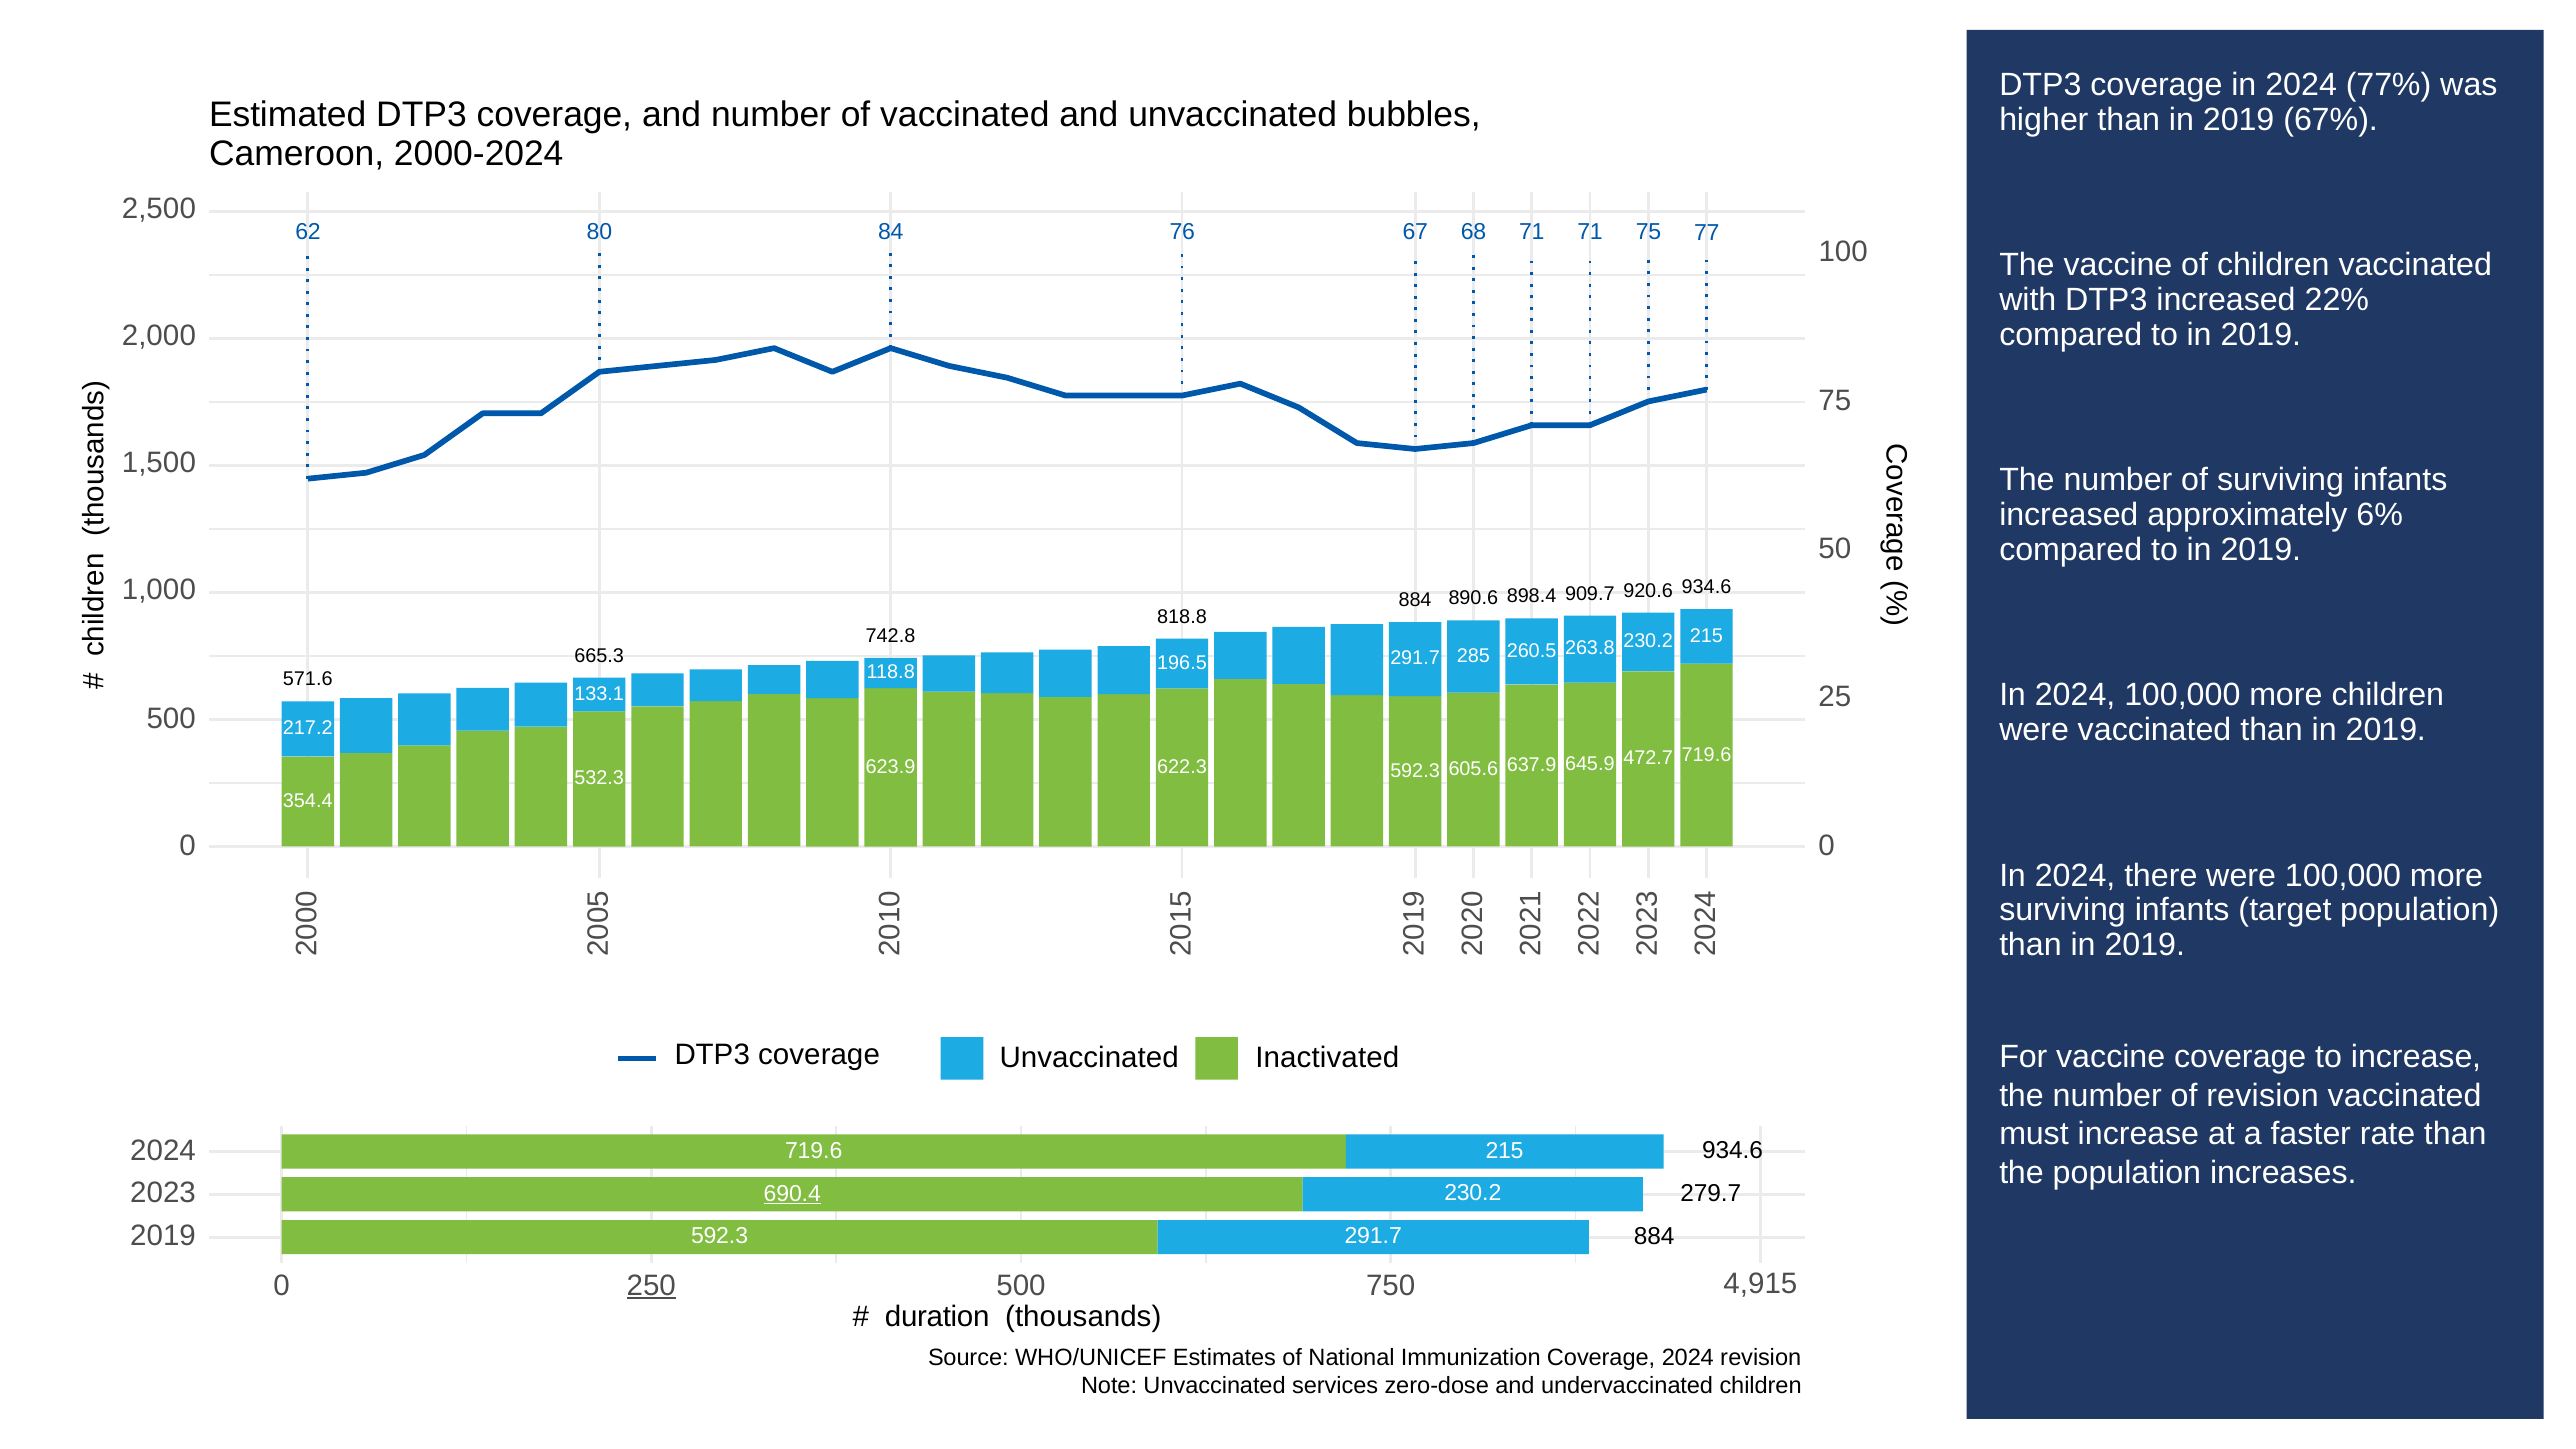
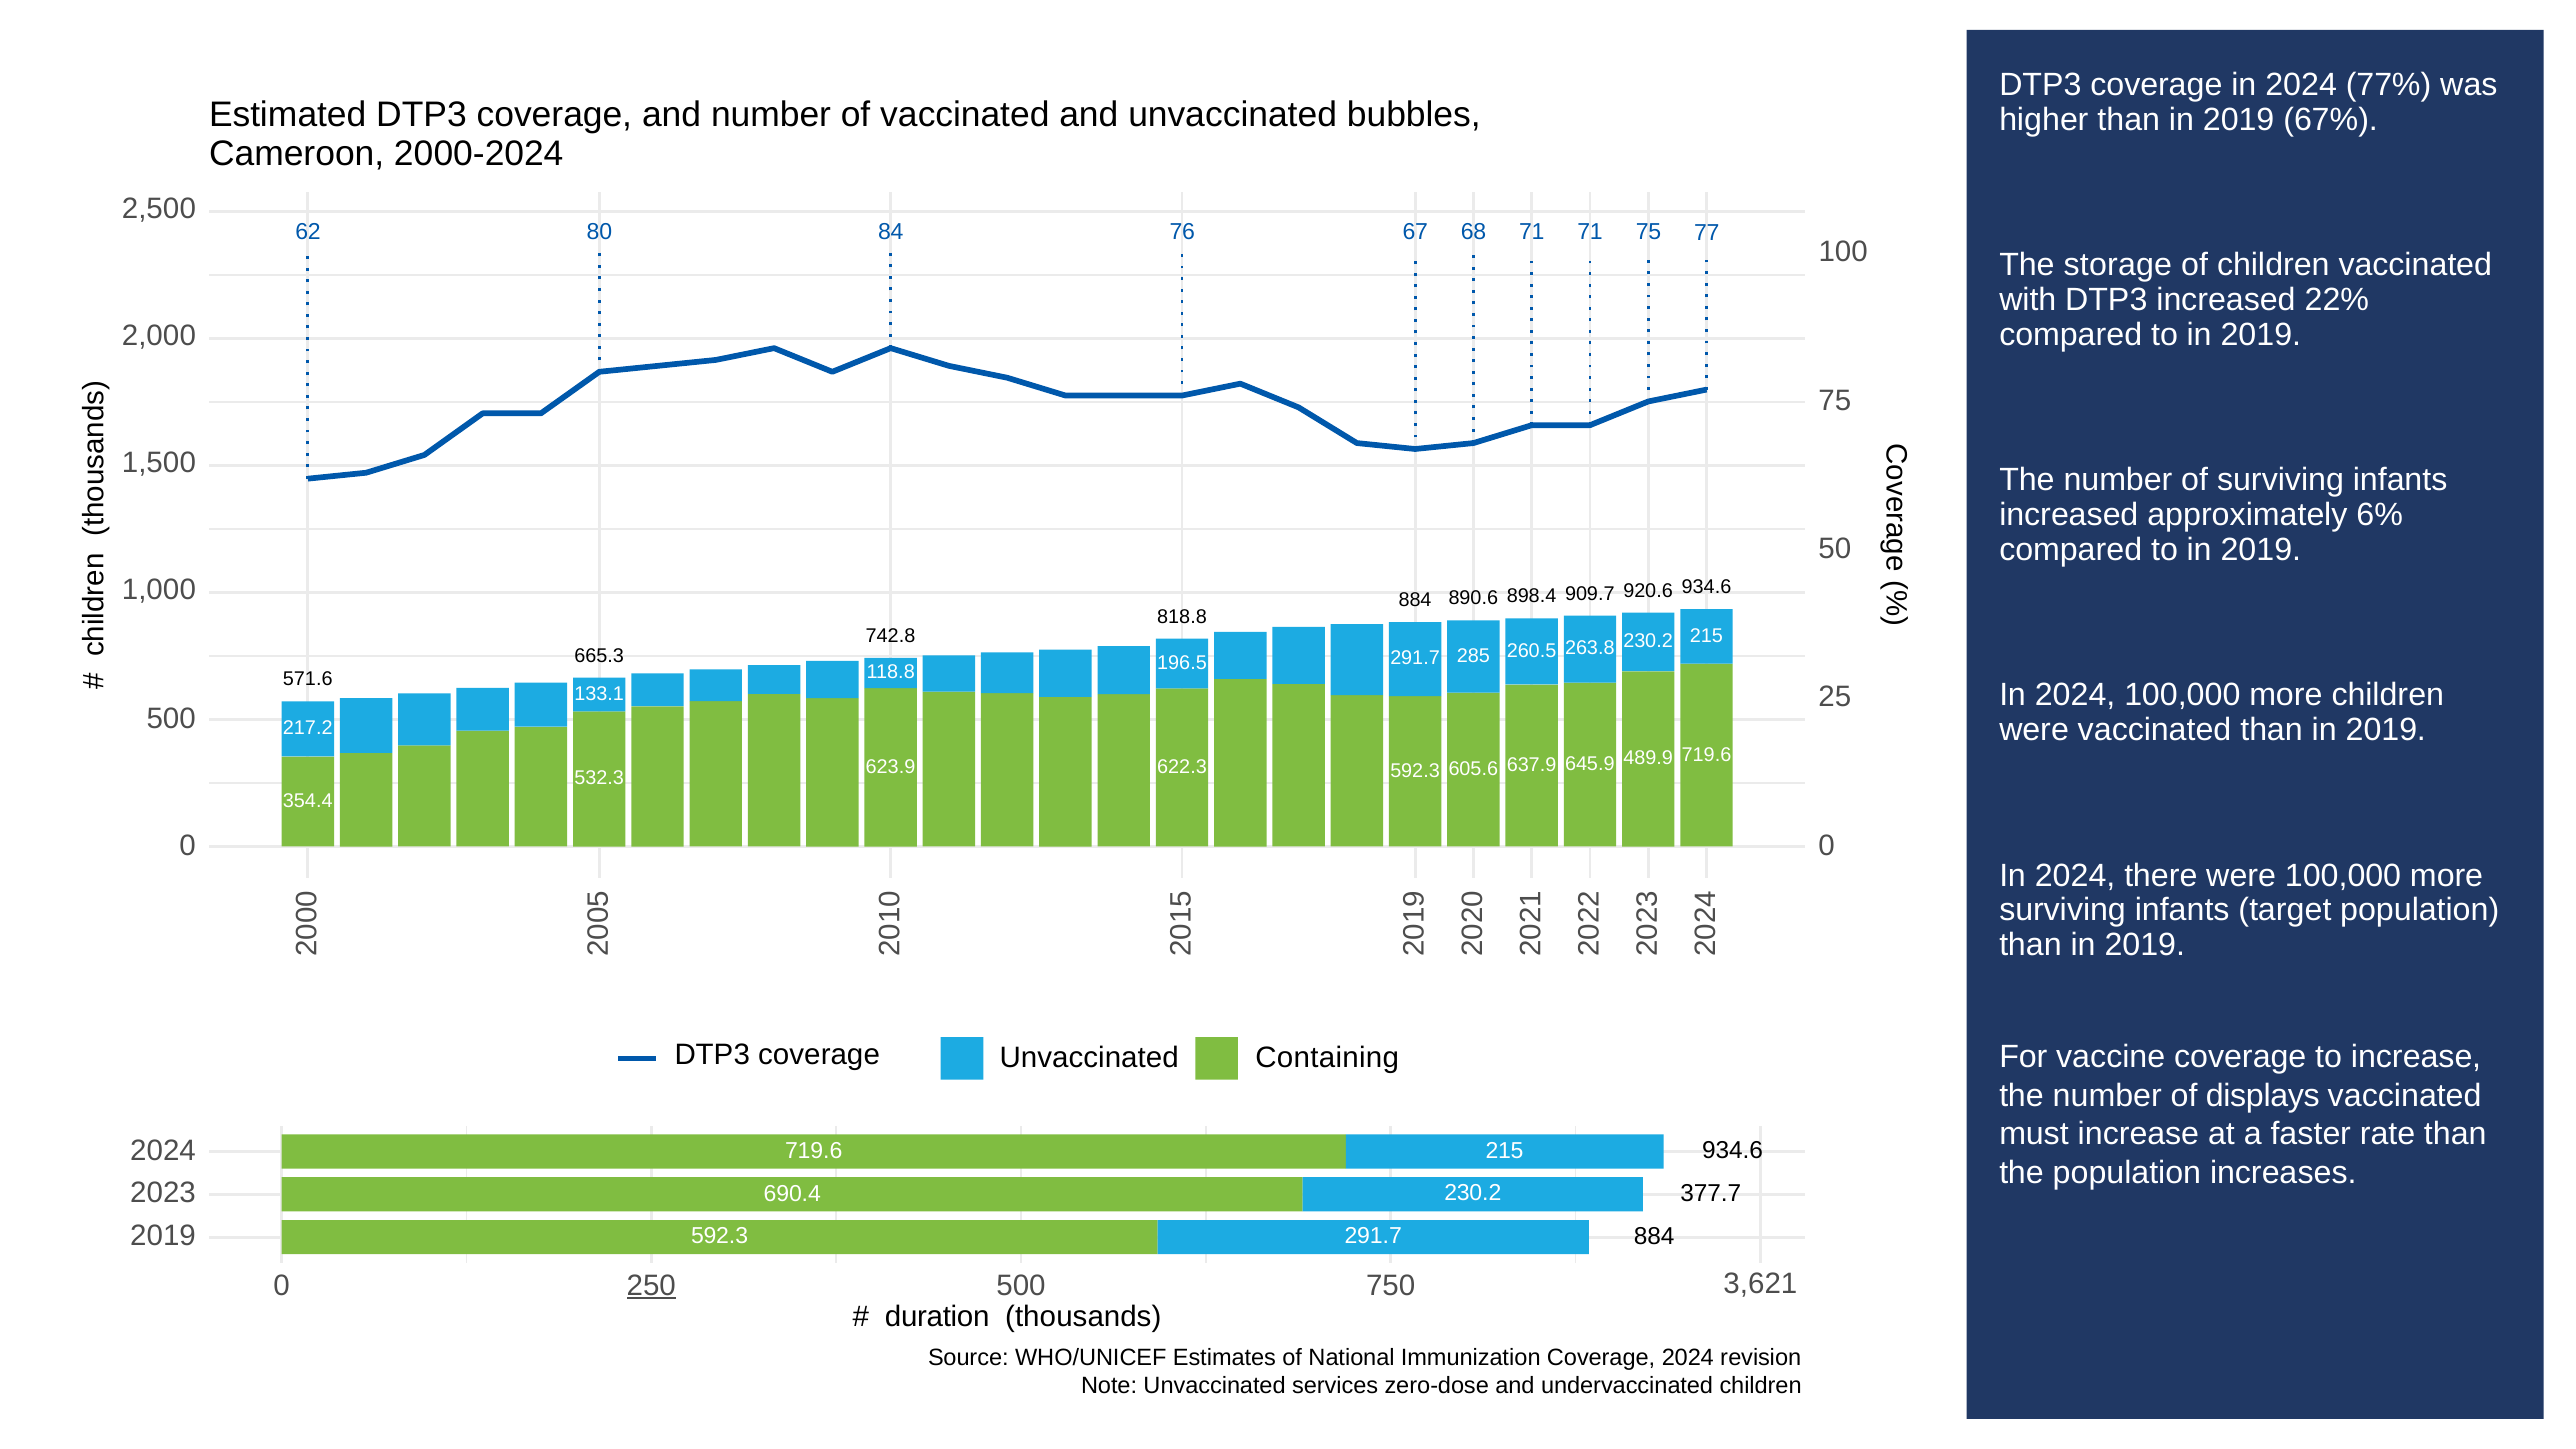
The vaccine: vaccine -> storage
472.7: 472.7 -> 489.9
Inactivated: Inactivated -> Containing
of revision: revision -> displays
279.7: 279.7 -> 377.7
690.4 underline: present -> none
4,915: 4,915 -> 3,621
